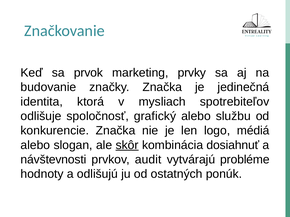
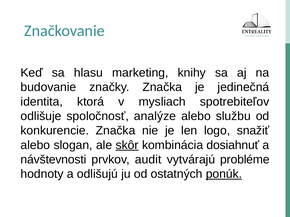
prvok: prvok -> hlasu
prvky: prvky -> knihy
grafický: grafický -> analýze
médiá: médiá -> snažiť
ponúk underline: none -> present
